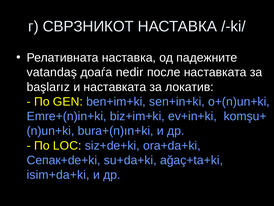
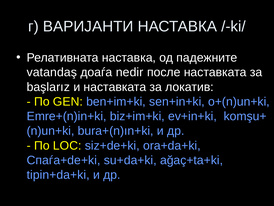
СВРЗНИКОТ: СВРЗНИКОТ -> ВАРИЈАНТИ
Сепак+de+ki: Сепак+de+ki -> Спаѓа+de+ki
isim+da+ki: isim+da+ki -> tipin+da+ki
